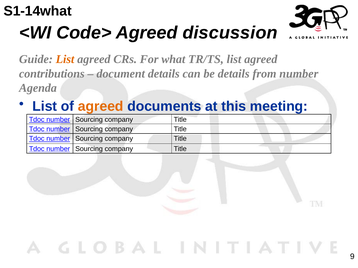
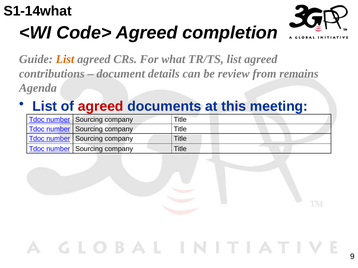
discussion: discussion -> completion
be details: details -> review
from number: number -> remains
agreed at (101, 106) colour: orange -> red
